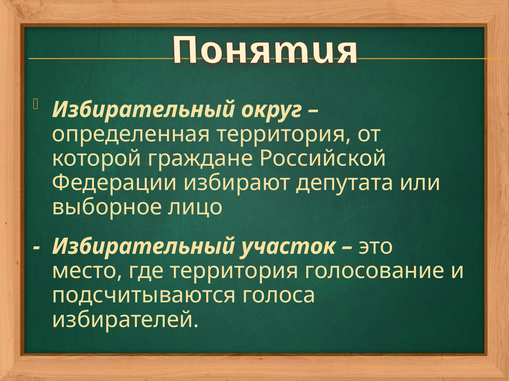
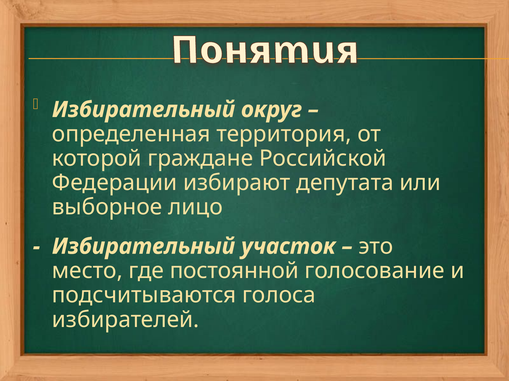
где территория: территория -> постоянной
